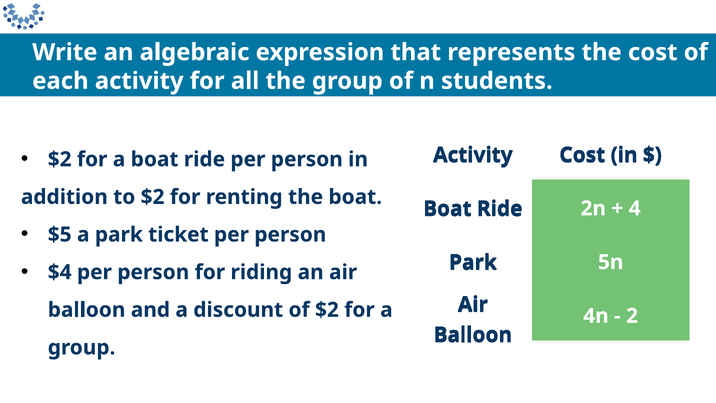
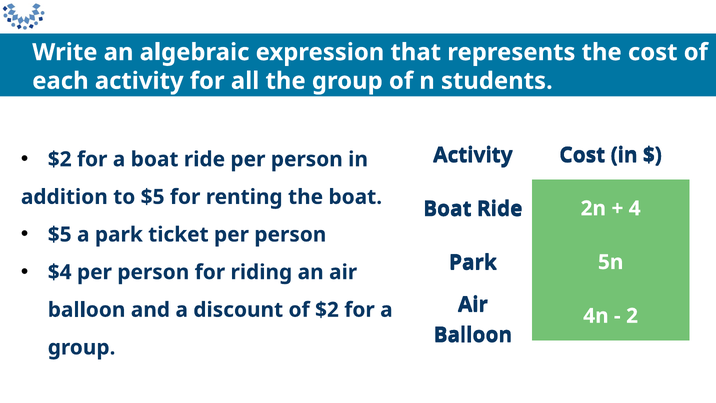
to $2: $2 -> $5
